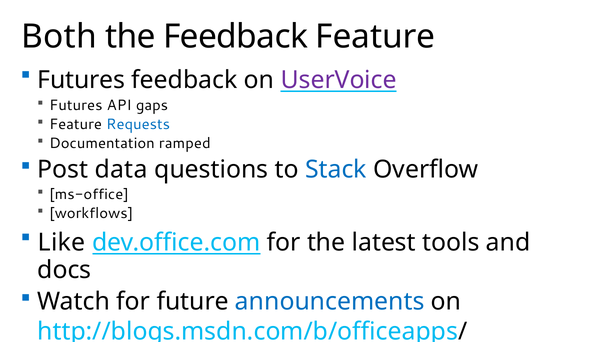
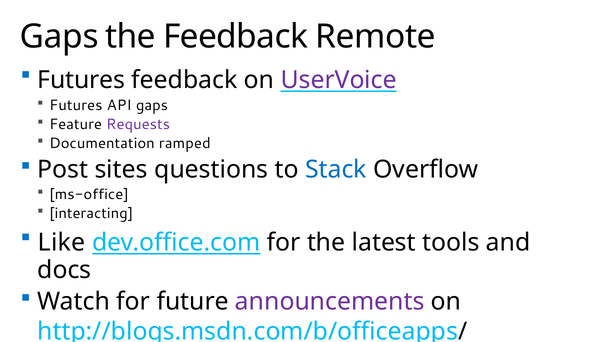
Both at (59, 37): Both -> Gaps
Feedback Feature: Feature -> Remote
Requests colour: blue -> purple
data: data -> sites
workflows: workflows -> interacting
announcements colour: blue -> purple
